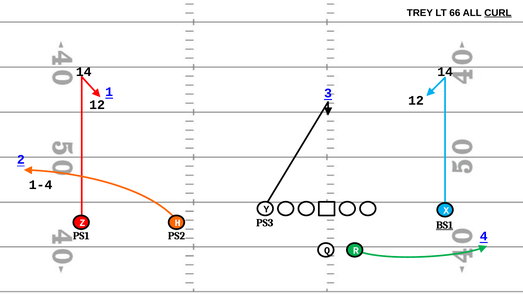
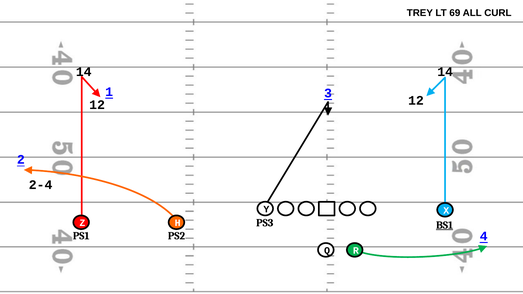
66: 66 -> 69
CURL underline: present -> none
1-4: 1-4 -> 2-4
